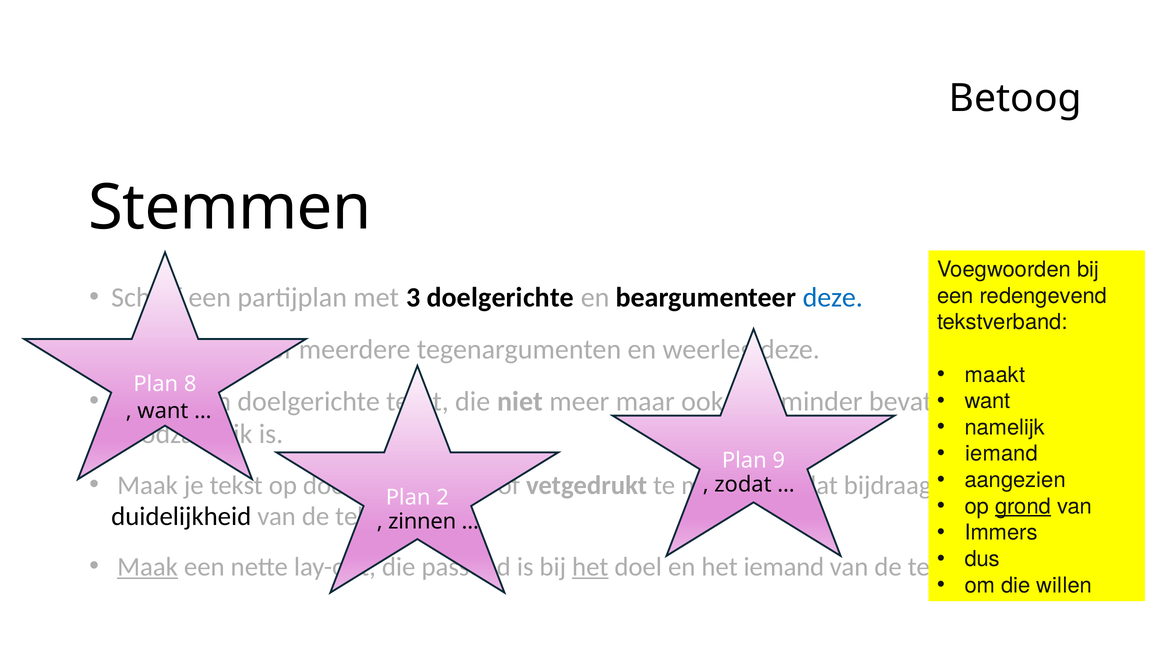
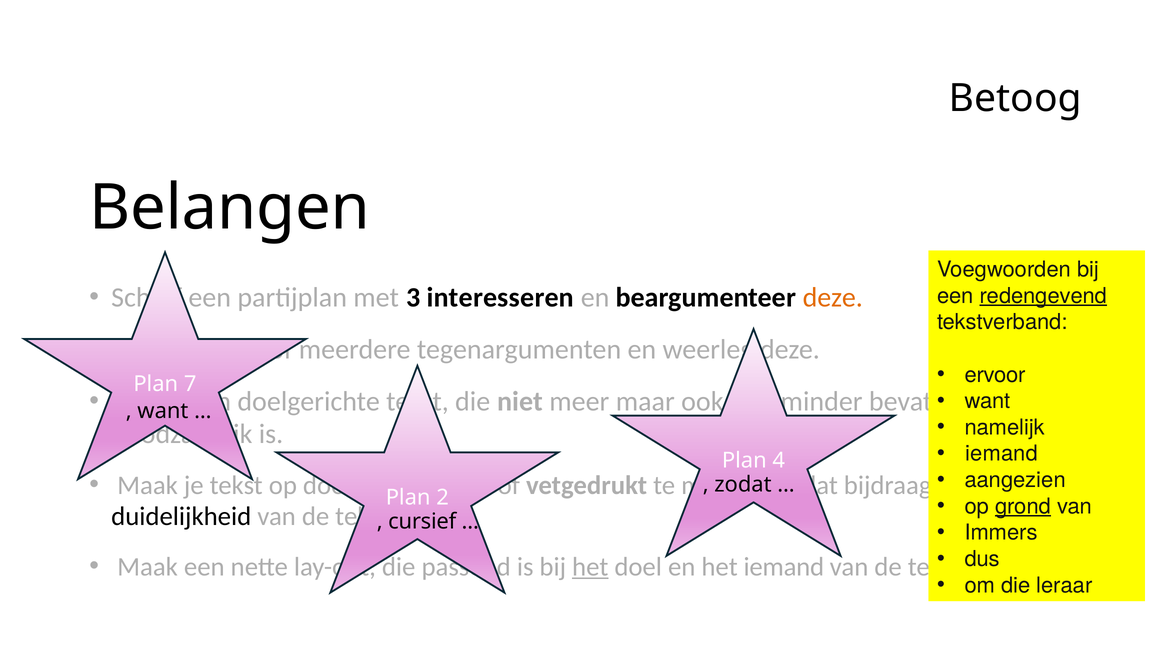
Stemmen: Stemmen -> Belangen
3 doelgerichte: doelgerichte -> interesseren
deze at (833, 298) colour: blue -> orange
redengevend underline: none -> present
maakt: maakt -> ervoor
8: 8 -> 7
9: 9 -> 4
zinnen at (422, 522): zinnen -> cursief
Maak at (148, 567) underline: present -> none
willen: willen -> leraar
